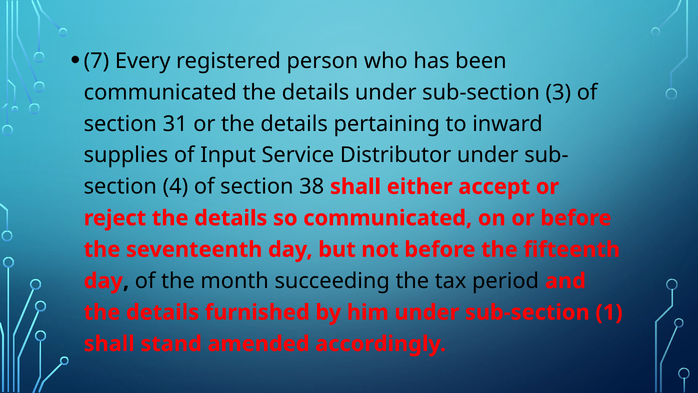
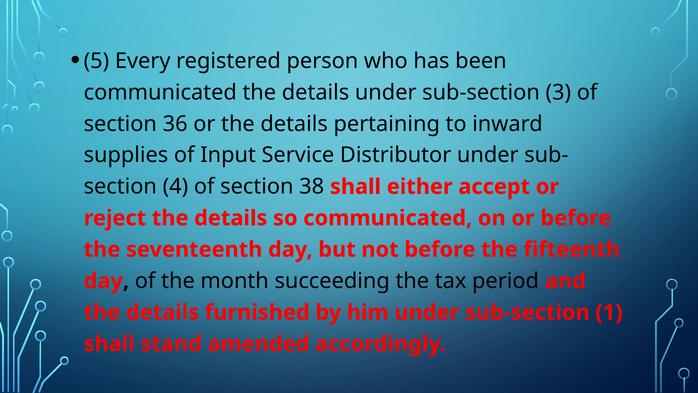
7: 7 -> 5
31: 31 -> 36
